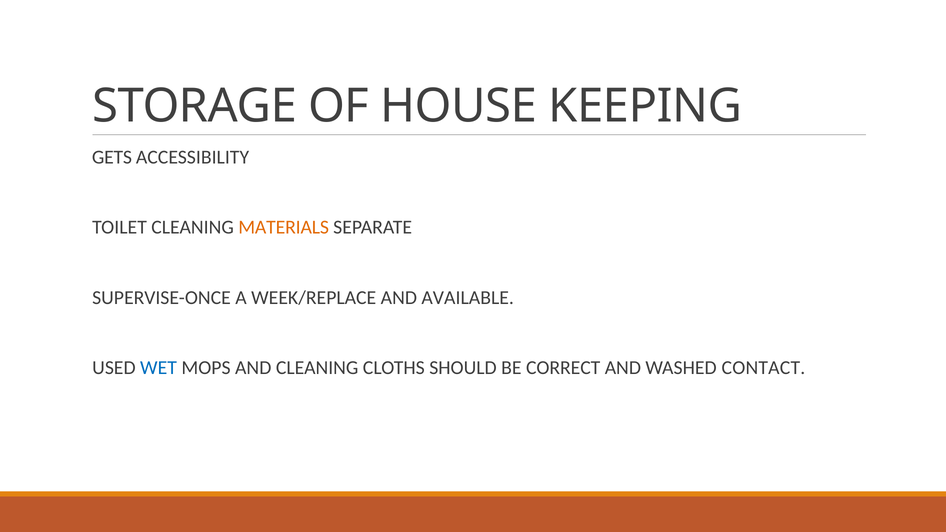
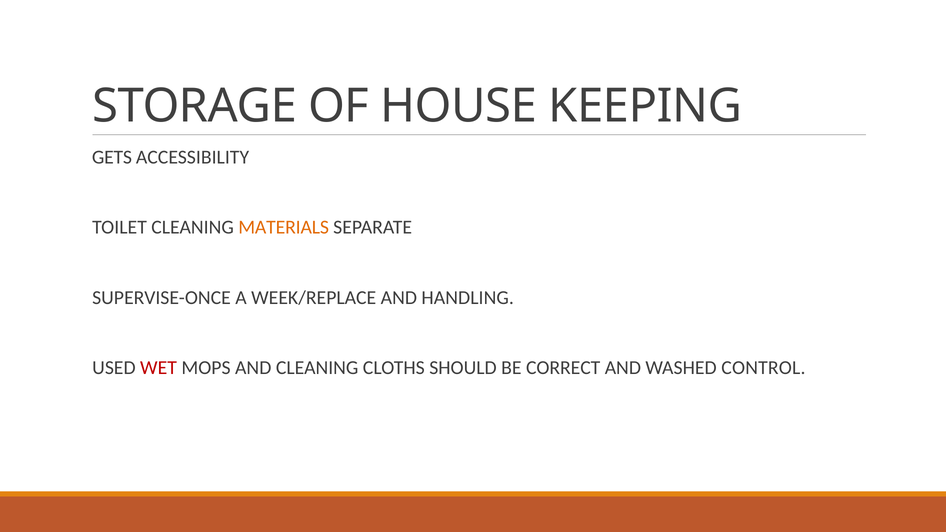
AVAILABLE: AVAILABLE -> HANDLING
WET colour: blue -> red
CONTACT: CONTACT -> CONTROL
